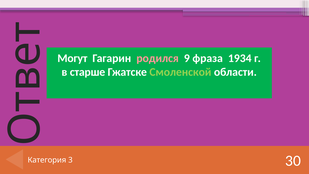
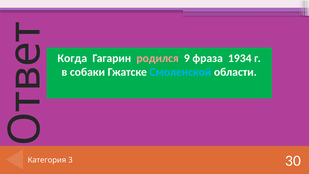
Могут: Могут -> Когда
старше: старше -> собаки
Смоленской colour: light green -> light blue
